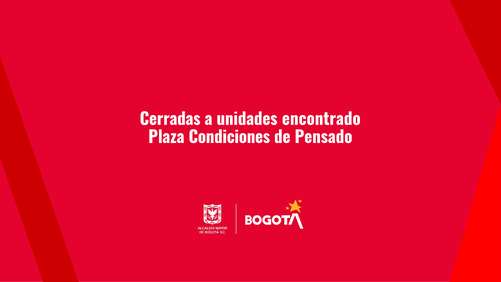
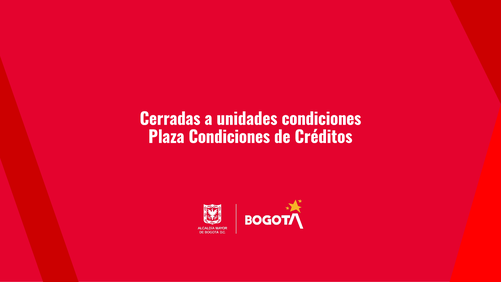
unidades encontrado: encontrado -> condiciones
Pensado: Pensado -> Créditos
